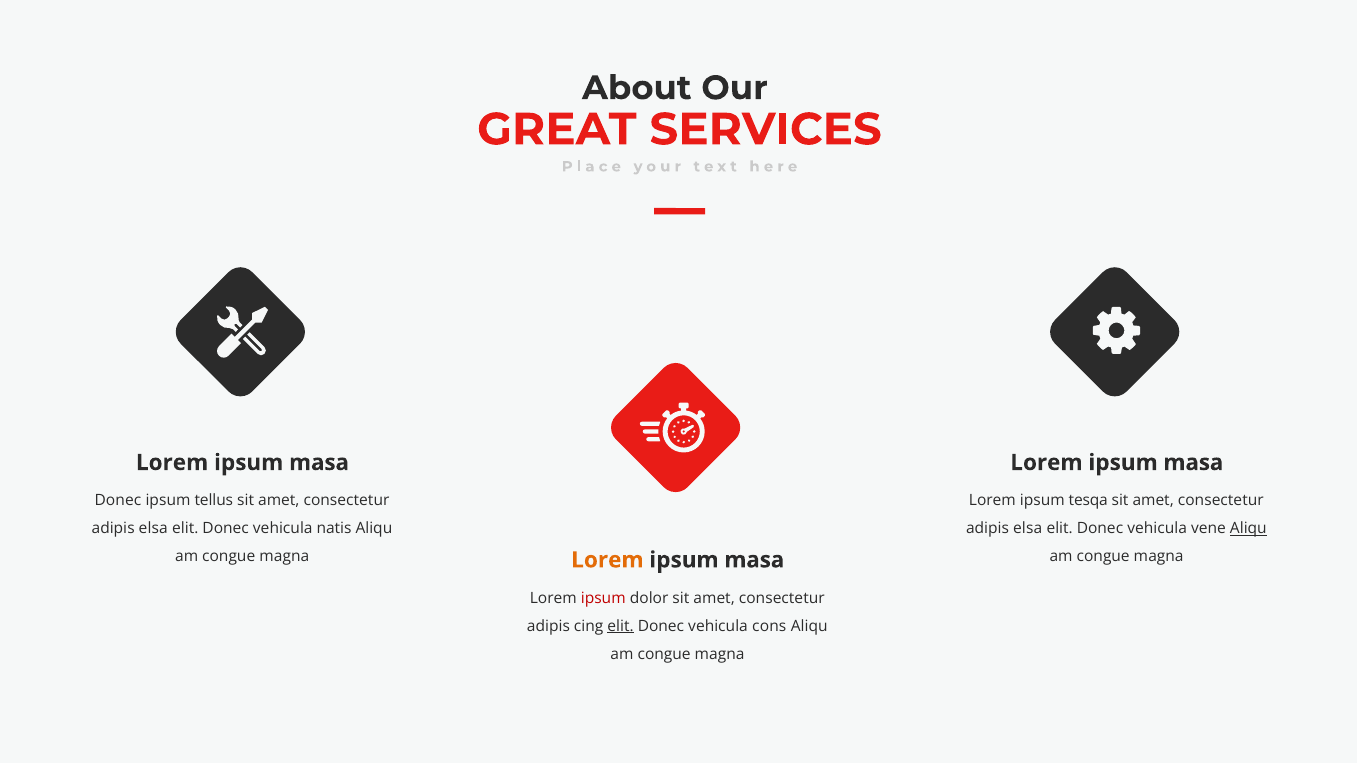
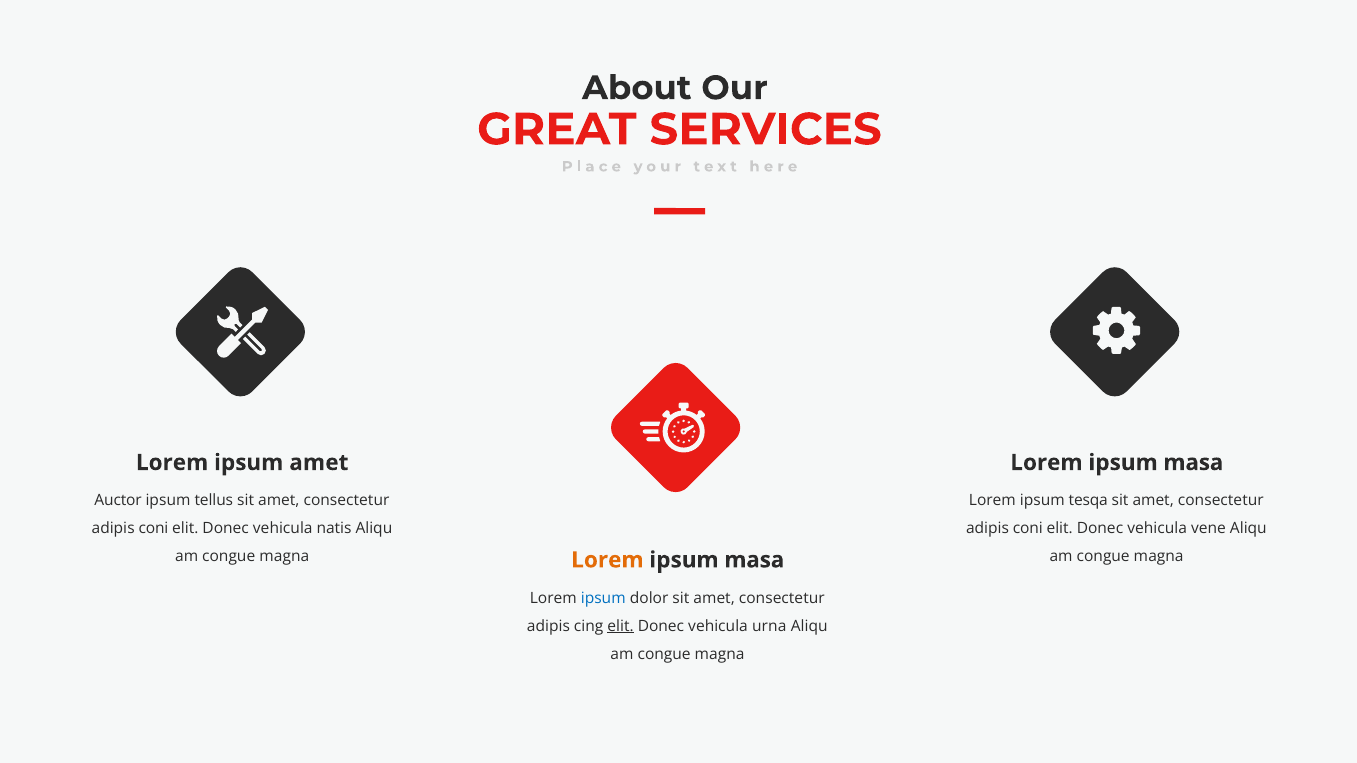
masa at (319, 463): masa -> amet
Donec at (118, 501): Donec -> Auctor
elsa at (153, 529): elsa -> coni
elsa at (1028, 529): elsa -> coni
Aliqu at (1248, 529) underline: present -> none
ipsum at (603, 598) colour: red -> blue
cons: cons -> urna
